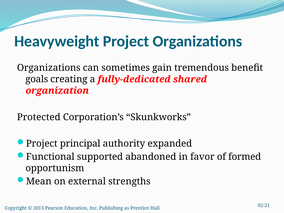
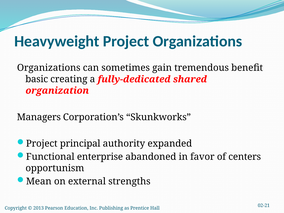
goals: goals -> basic
Protected: Protected -> Managers
supported: supported -> enterprise
formed: formed -> centers
